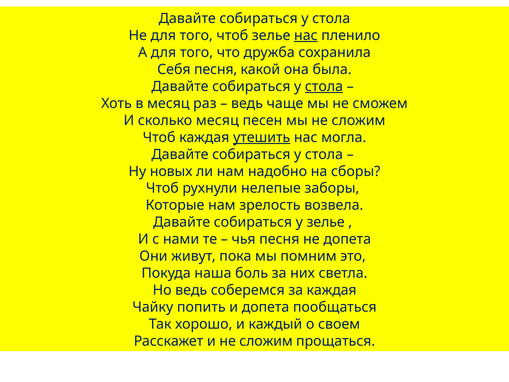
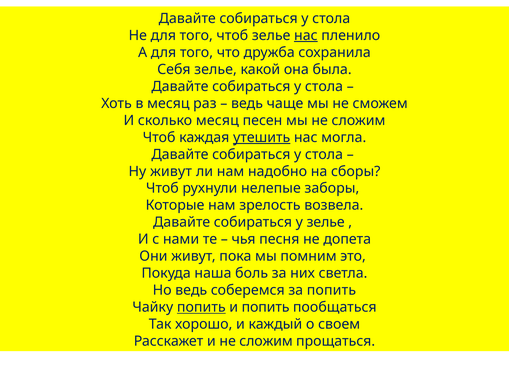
Себя песня: песня -> зелье
стола at (324, 86) underline: present -> none
Ну новых: новых -> живут
за каждая: каждая -> попить
попить at (201, 307) underline: none -> present
и допета: допета -> попить
